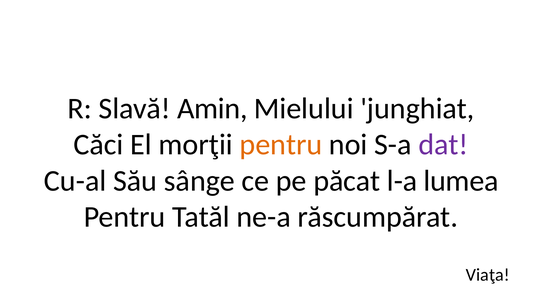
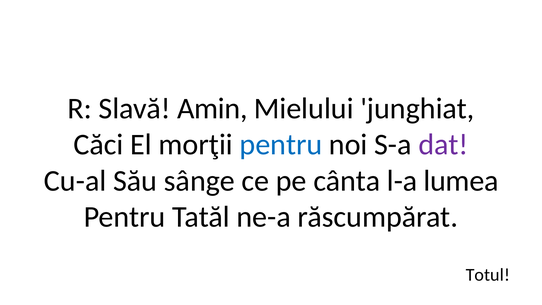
pentru at (281, 145) colour: orange -> blue
păcat: păcat -> cânta
Viaţa: Viaţa -> Totul
